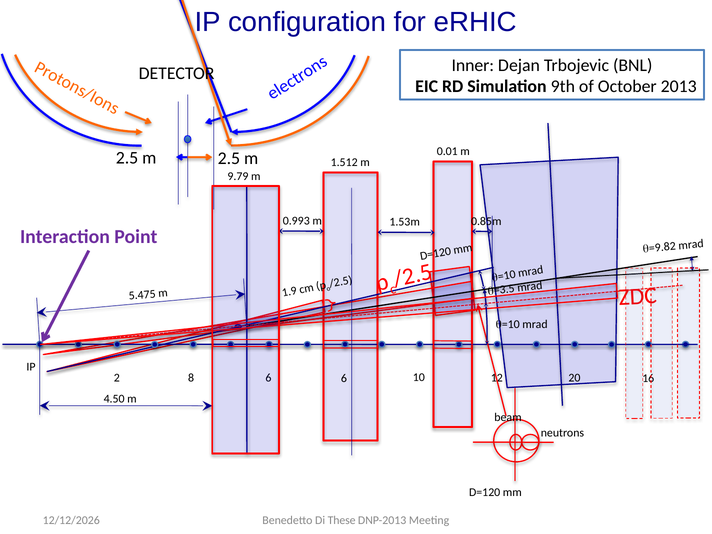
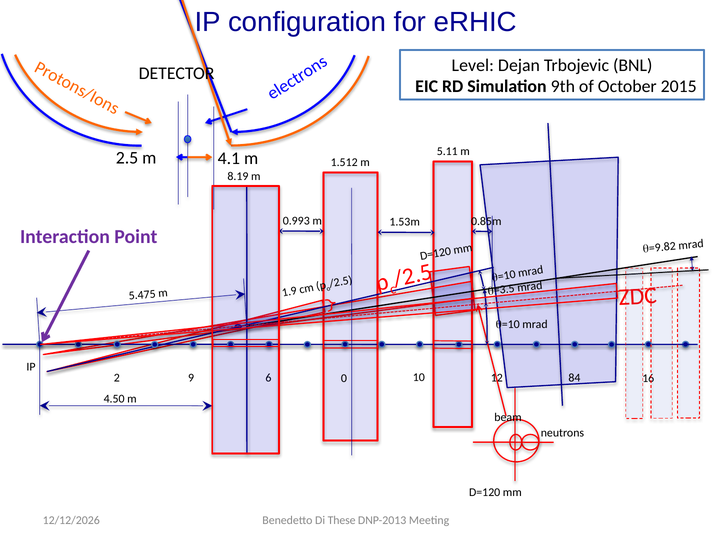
Inner: Inner -> Level
2013: 2013 -> 2015
0.01: 0.01 -> 5.11
m 2.5: 2.5 -> 4.1
9.79: 9.79 -> 8.19
8: 8 -> 9
6 at (344, 378): 6 -> 0
20: 20 -> 84
